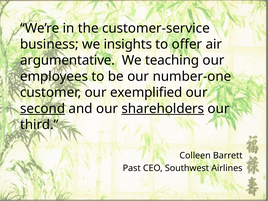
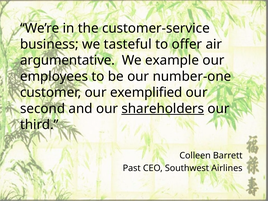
insights: insights -> tasteful
teaching: teaching -> example
second underline: present -> none
